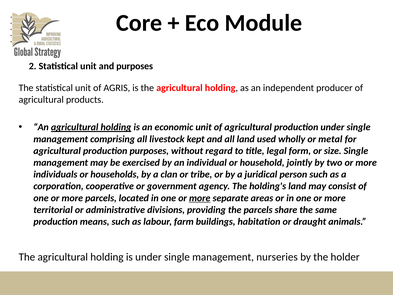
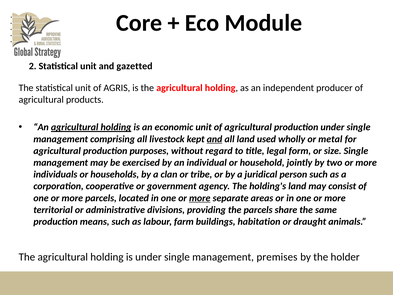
and purposes: purposes -> gazetted
and at (215, 139) underline: none -> present
nurseries: nurseries -> premises
